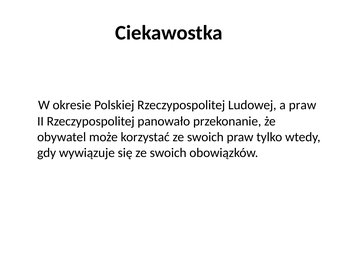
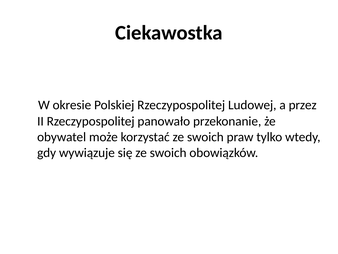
a praw: praw -> przez
